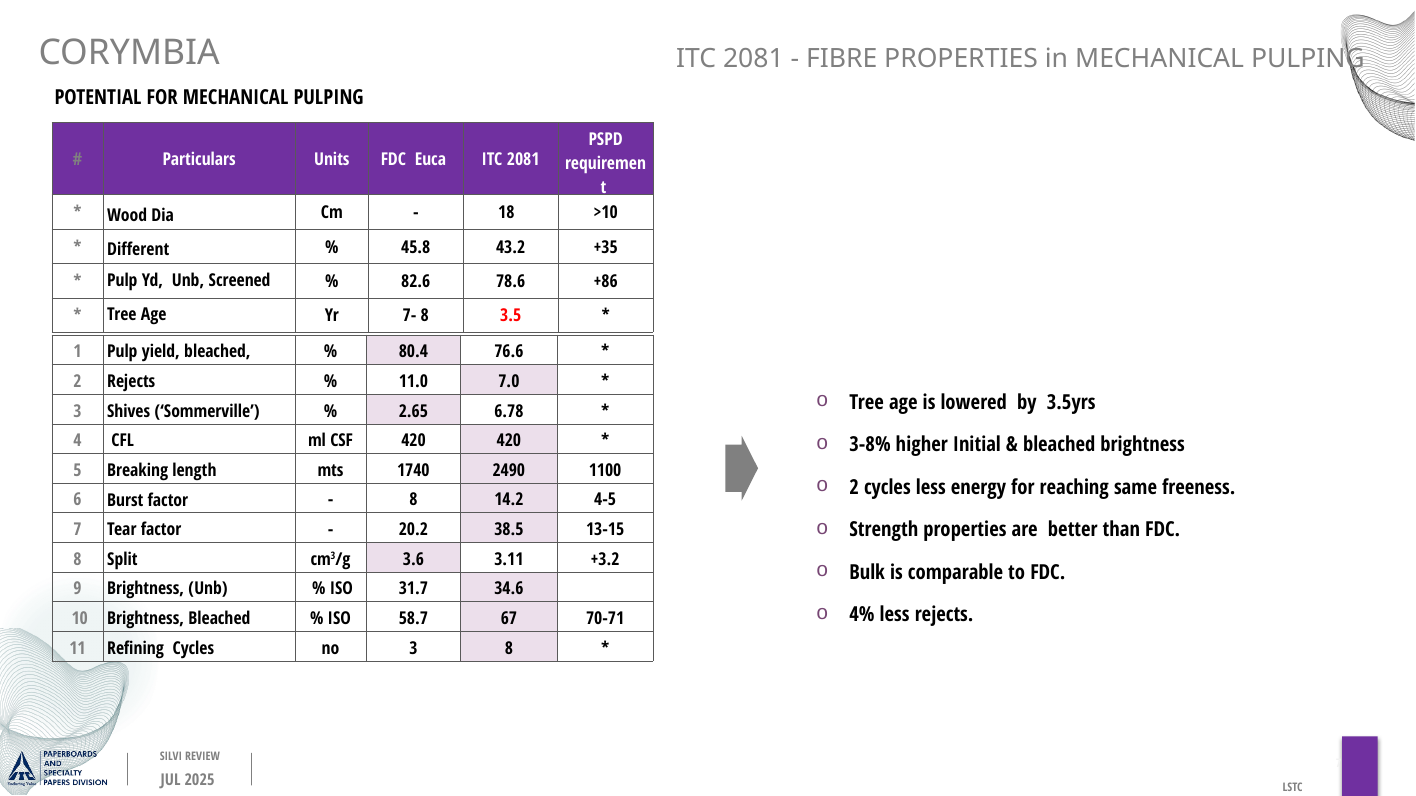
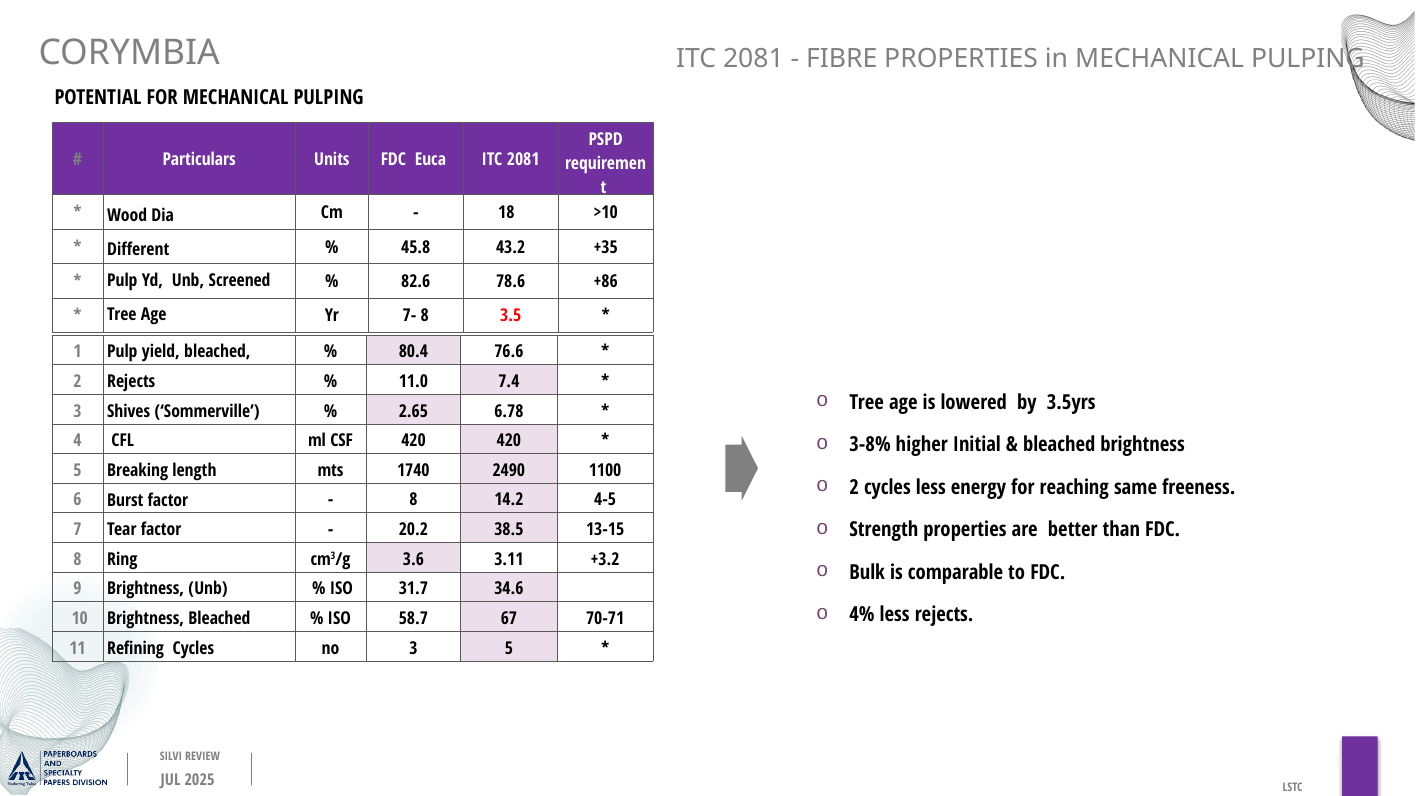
7.0: 7.0 -> 7.4
Split: Split -> Ring
3 8: 8 -> 5
